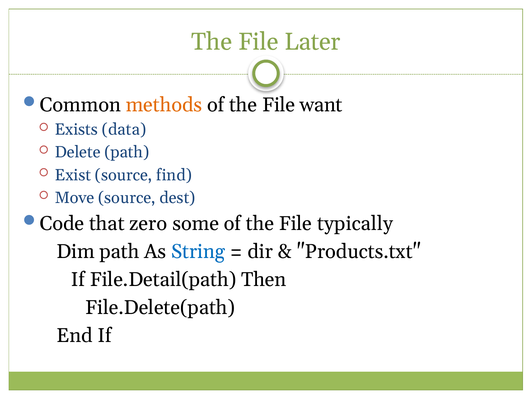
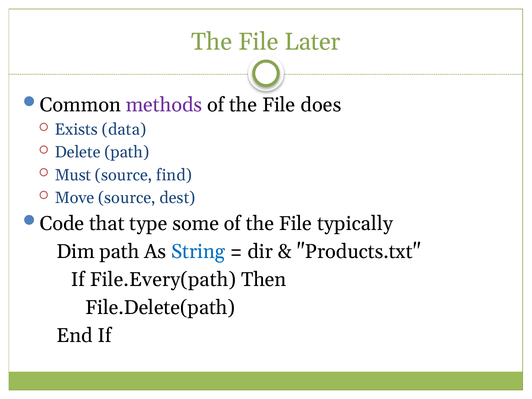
methods colour: orange -> purple
want: want -> does
Exist: Exist -> Must
zero: zero -> type
File.Detail(path: File.Detail(path -> File.Every(path
